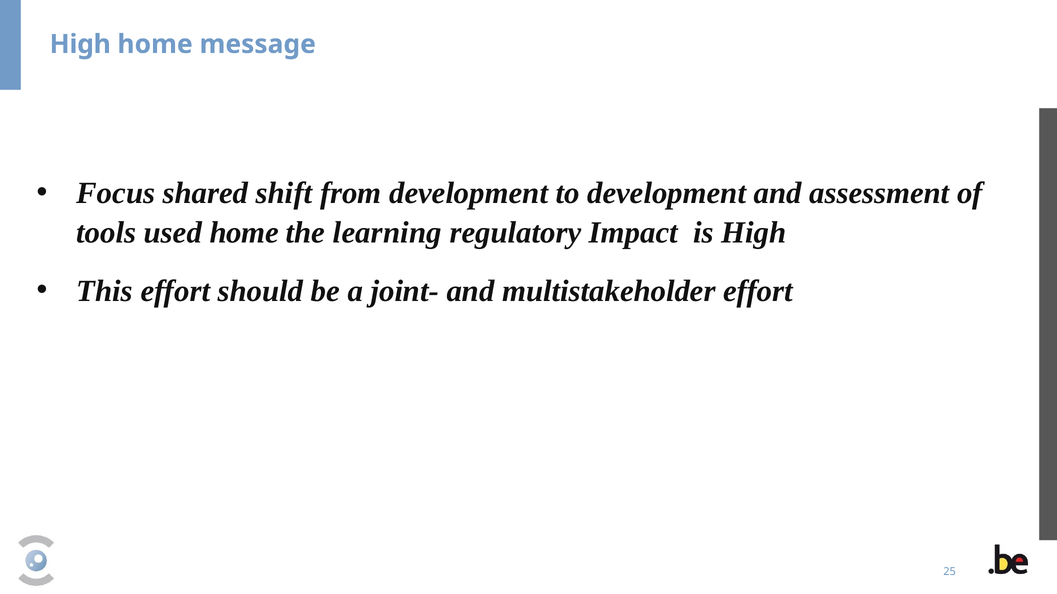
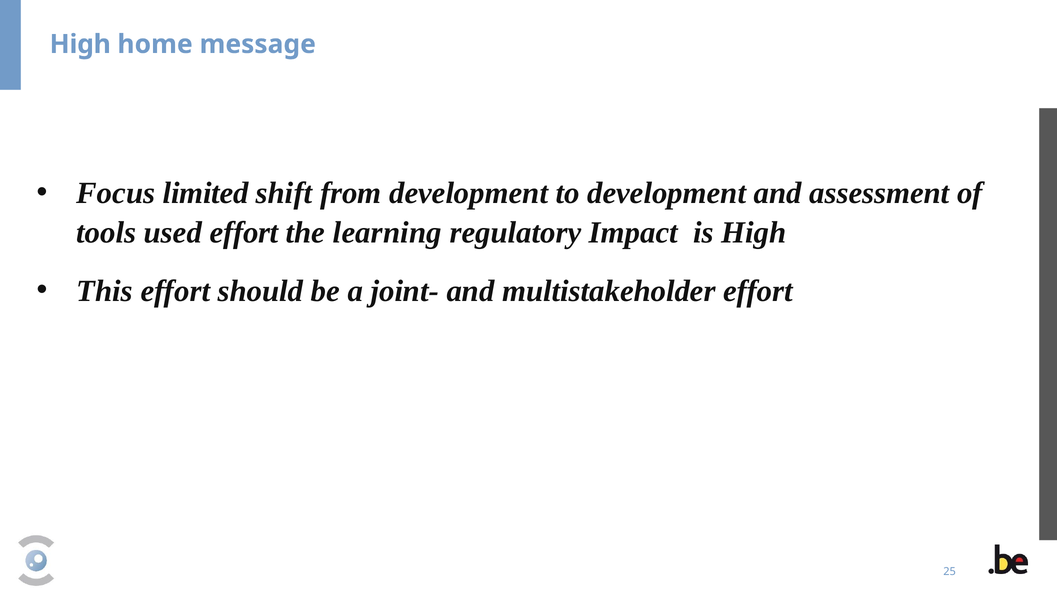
shared: shared -> limited
used home: home -> effort
